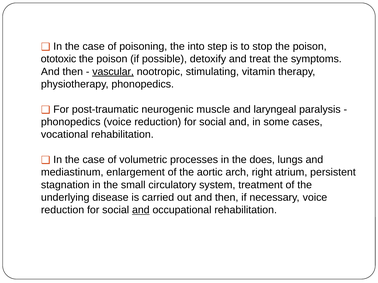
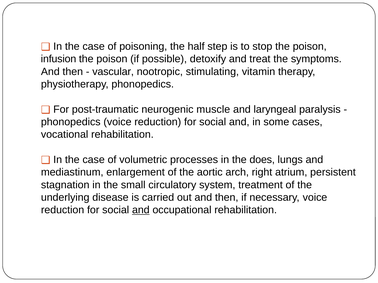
into: into -> half
ototoxic: ototoxic -> infusion
vascular underline: present -> none
